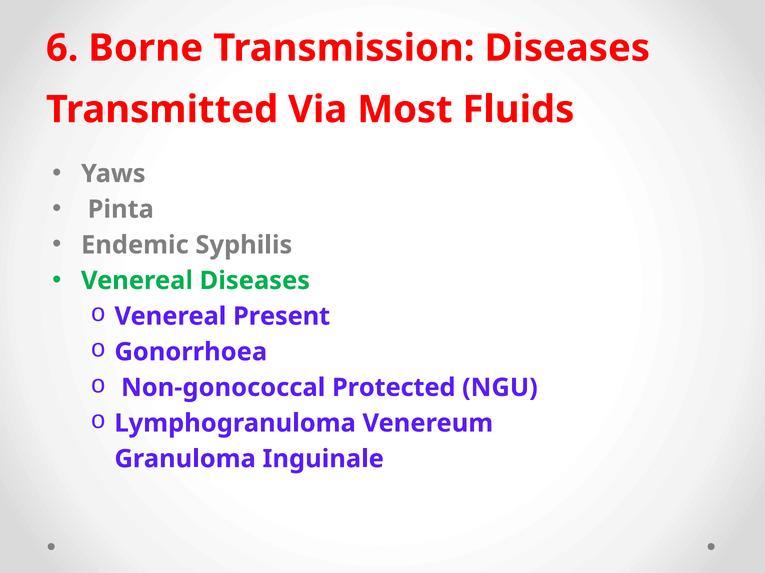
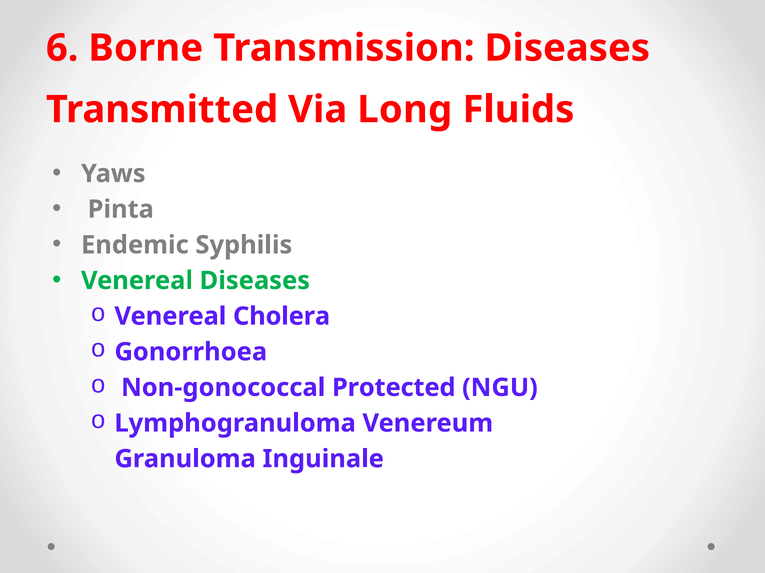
Most: Most -> Long
Present: Present -> Cholera
